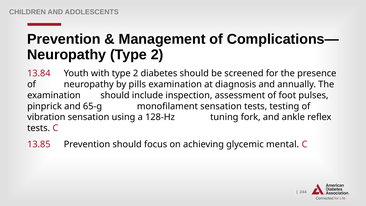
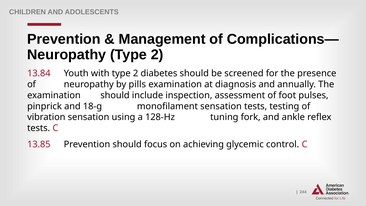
65-g: 65-g -> 18-g
mental: mental -> control
